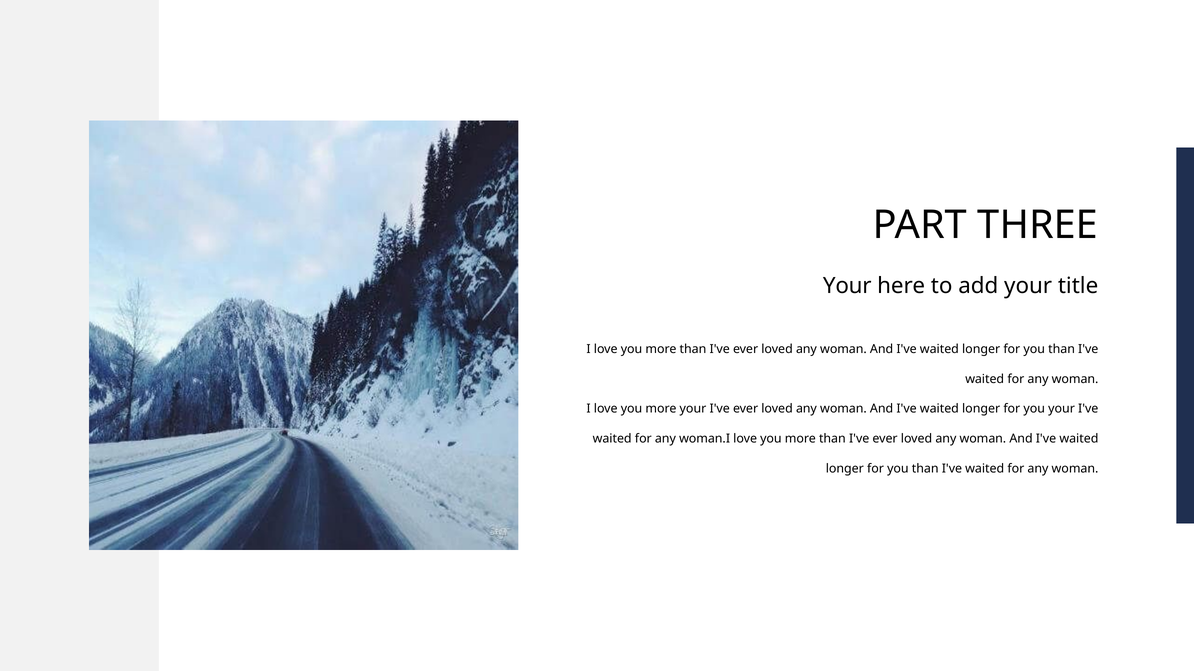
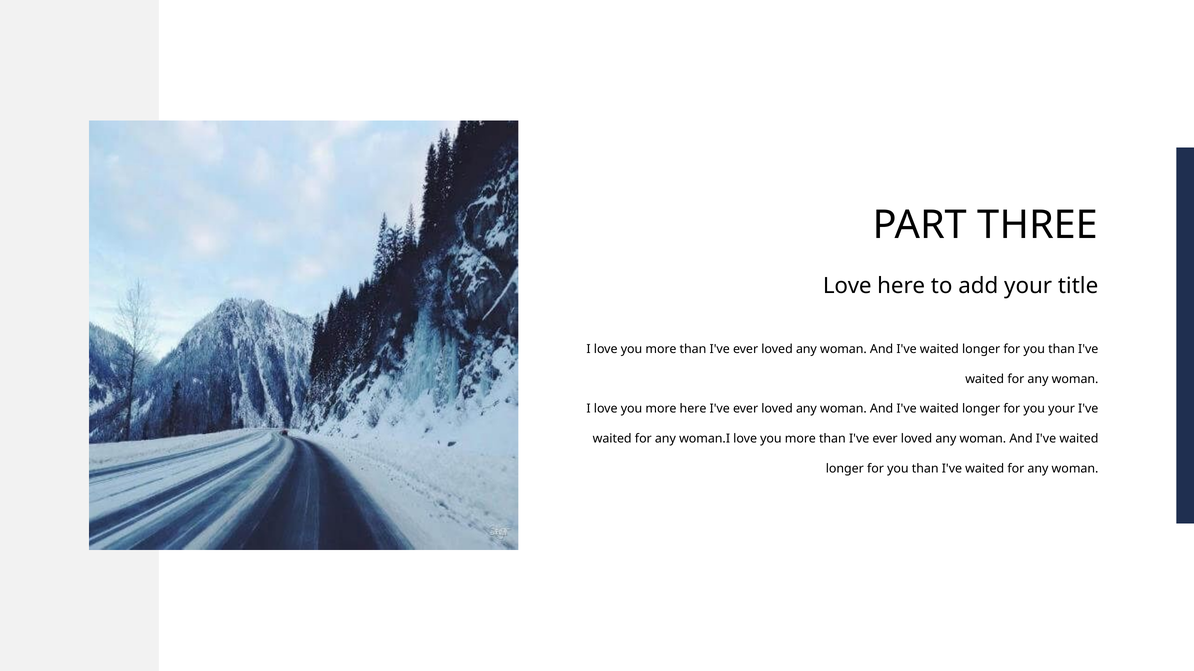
Your at (847, 286): Your -> Love
more your: your -> here
